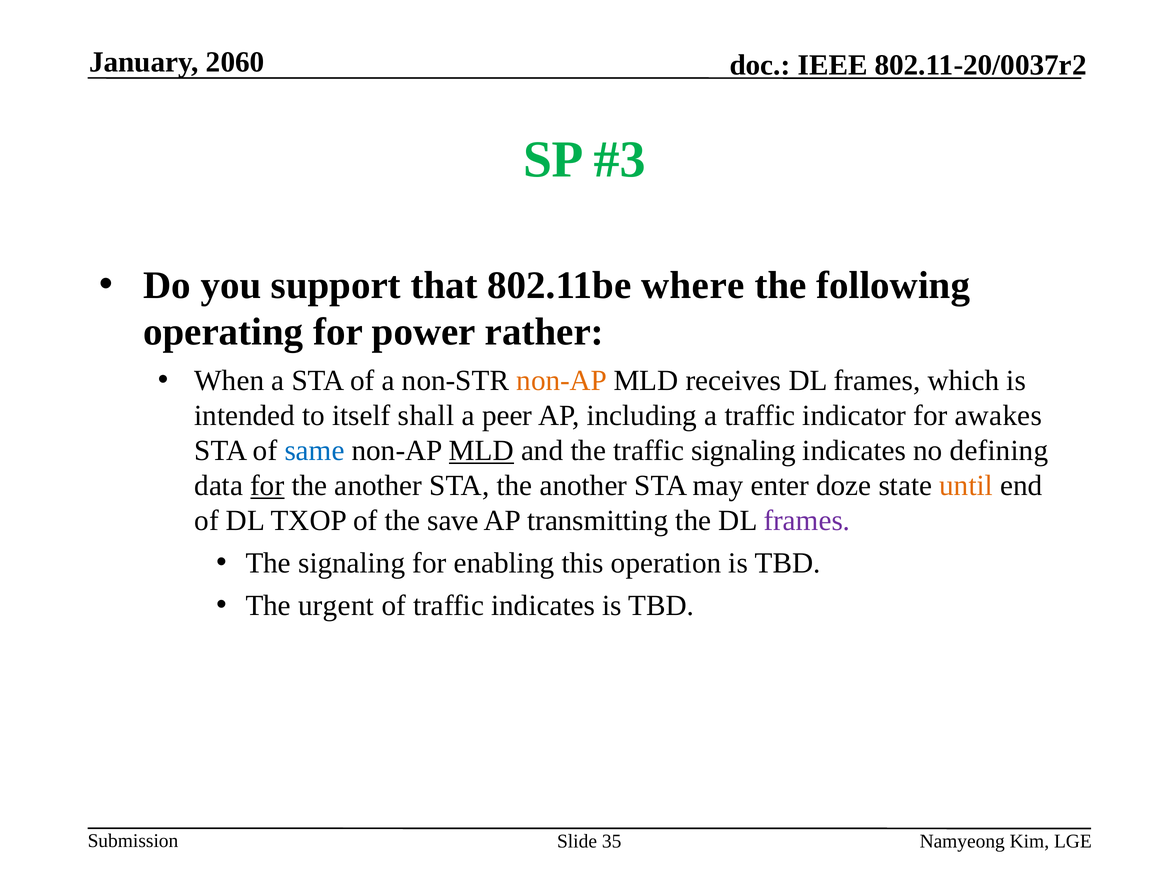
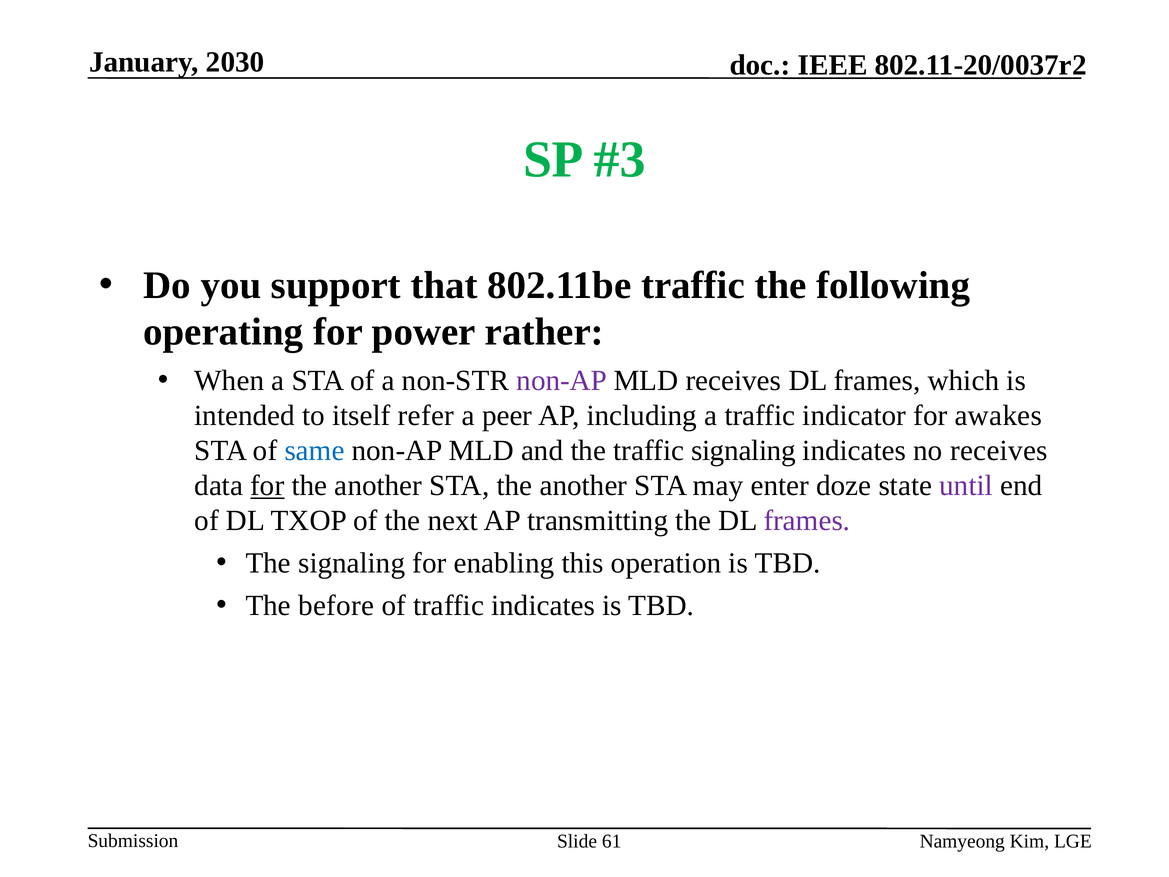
2060: 2060 -> 2030
802.11be where: where -> traffic
non-AP at (562, 380) colour: orange -> purple
shall: shall -> refer
MLD at (481, 451) underline: present -> none
no defining: defining -> receives
until colour: orange -> purple
save: save -> next
urgent: urgent -> before
35: 35 -> 61
